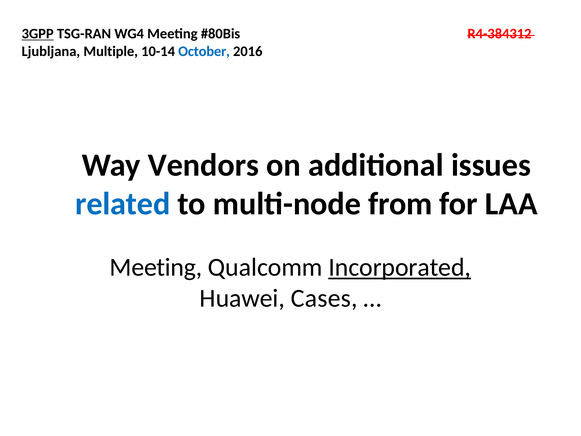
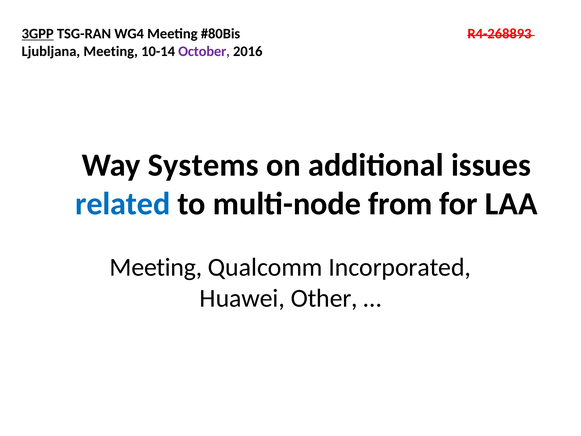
R4-384312: R4-384312 -> R4-268893
Ljubljana Multiple: Multiple -> Meeting
October colour: blue -> purple
Vendors: Vendors -> Systems
Incorporated underline: present -> none
Cases: Cases -> Other
